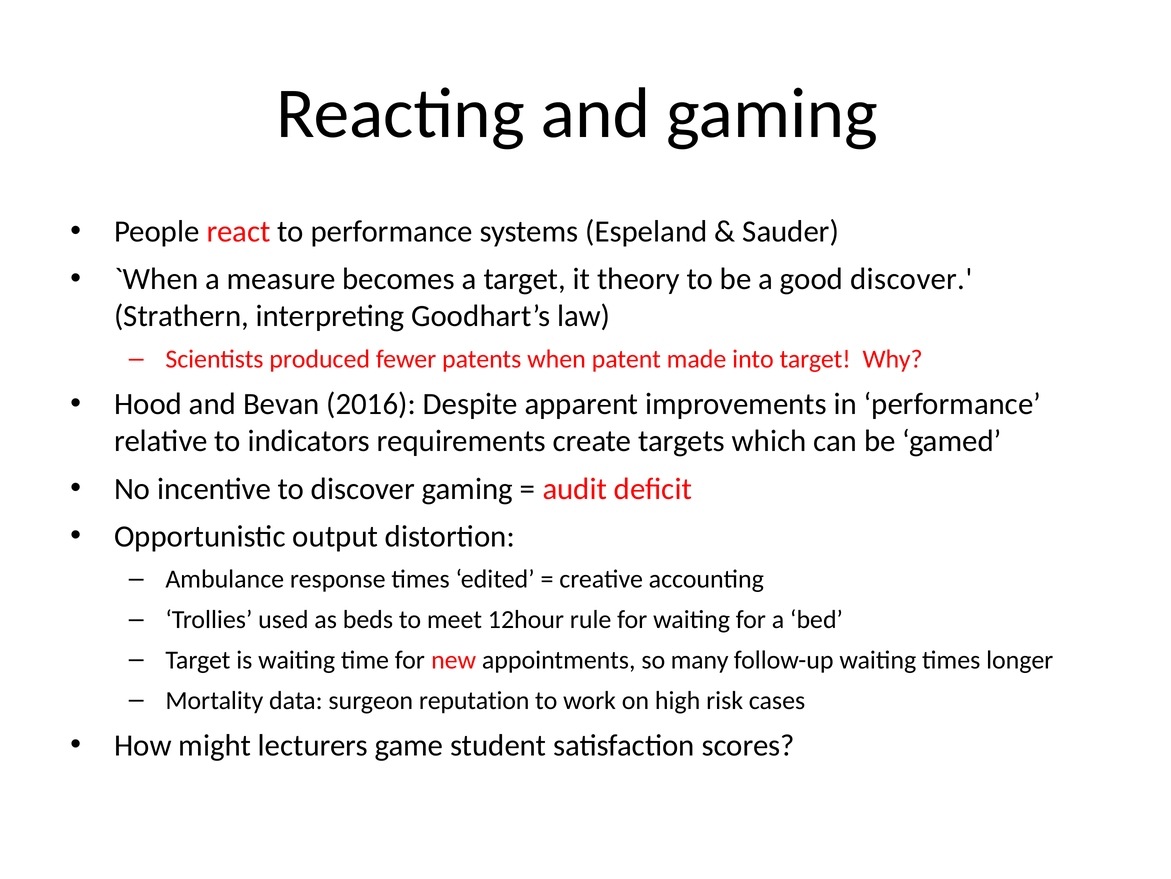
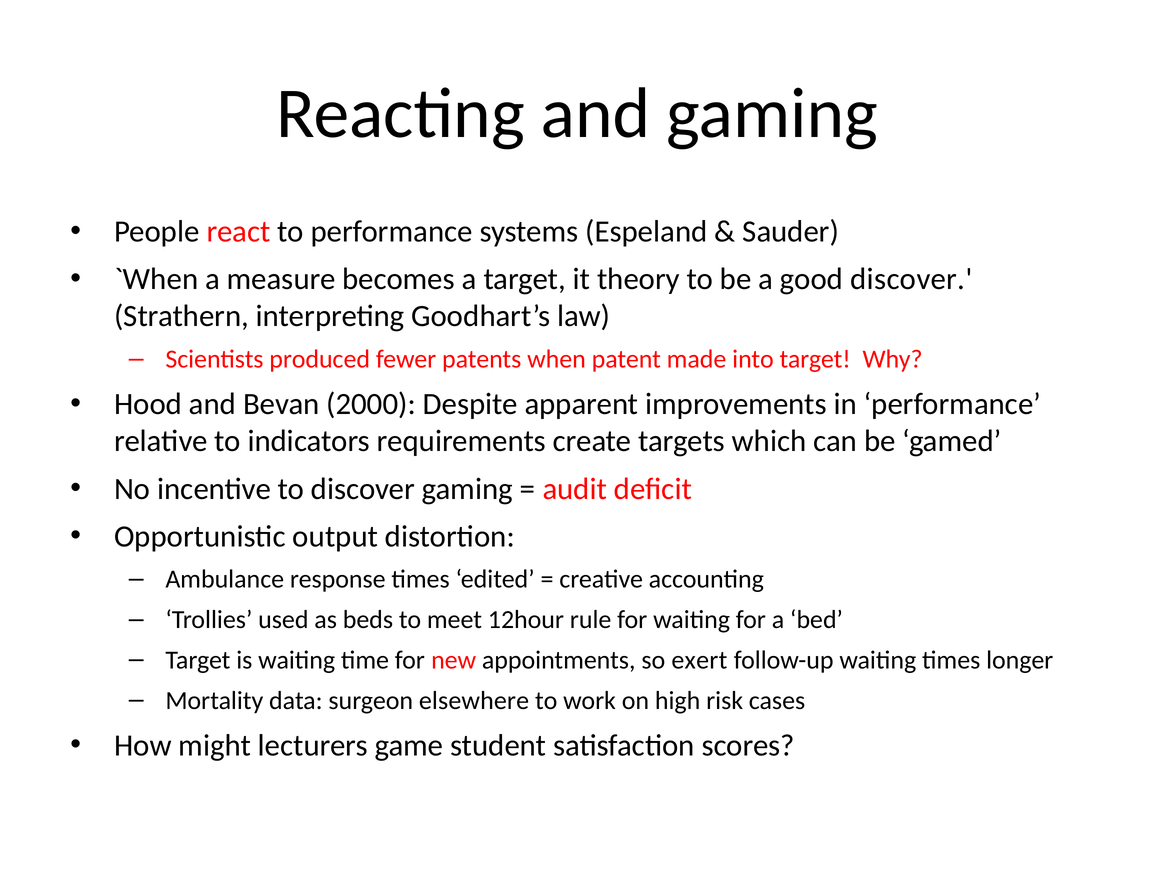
2016: 2016 -> 2000
many: many -> exert
reputation: reputation -> elsewhere
